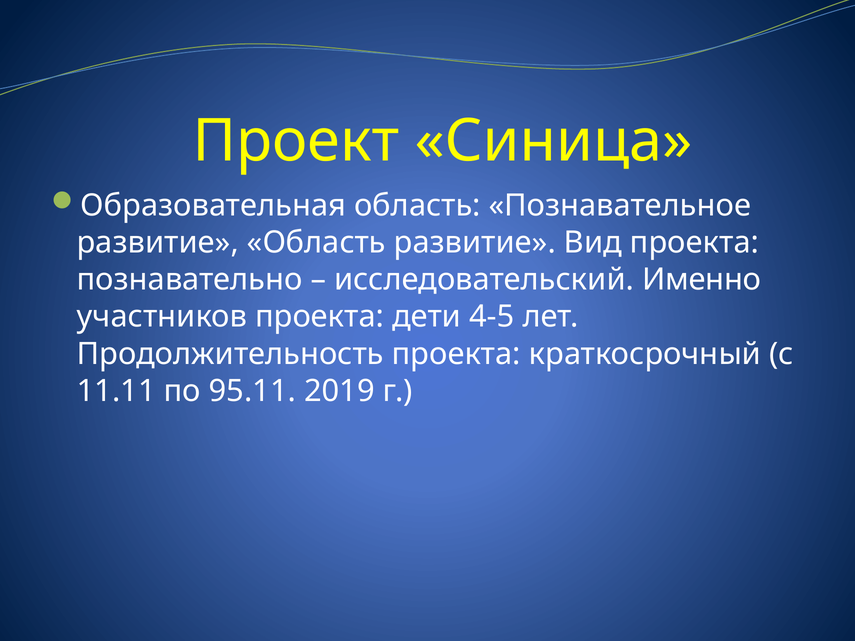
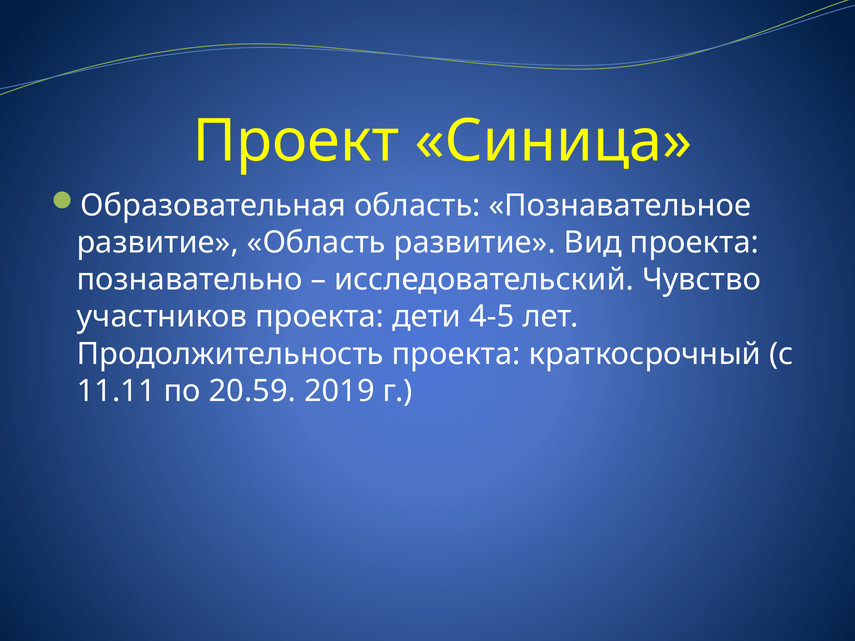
Именно: Именно -> Чувство
95.11: 95.11 -> 20.59
